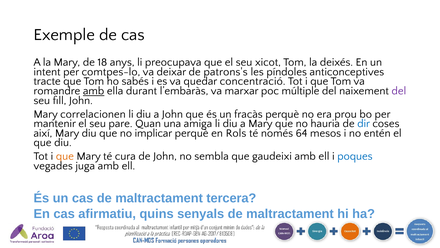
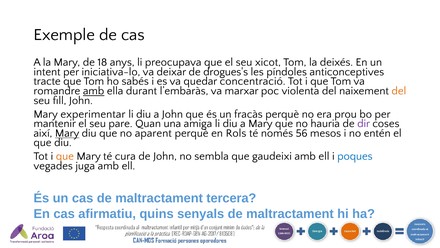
comtpes-lo: comtpes-lo -> iniciativa-lo
patrons's: patrons's -> drogues's
múltiple: múltiple -> violenta
del at (399, 91) colour: purple -> orange
correlacionen: correlacionen -> experimentar
dir colour: blue -> purple
Mary at (67, 133) underline: none -> present
implicar: implicar -> aparent
64: 64 -> 56
